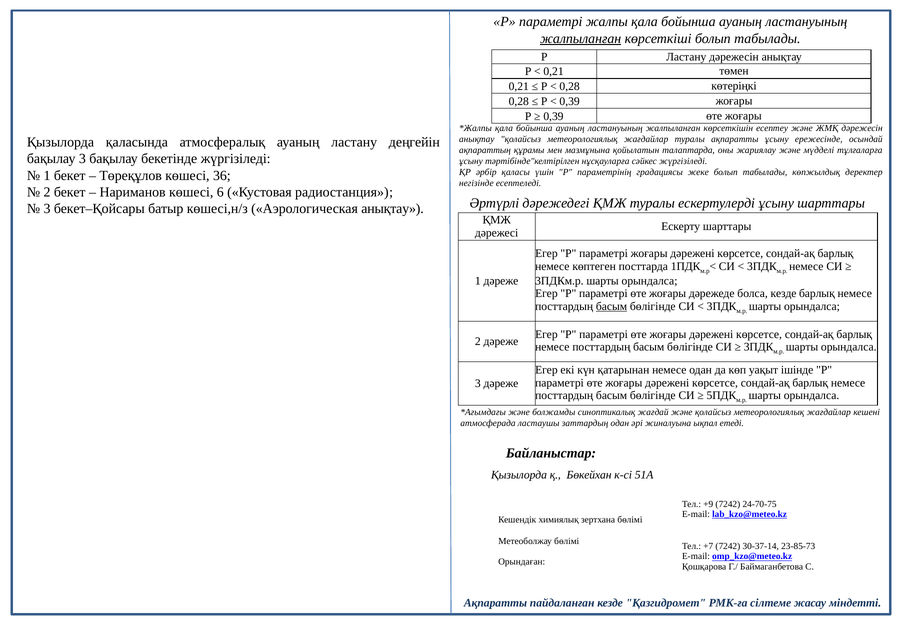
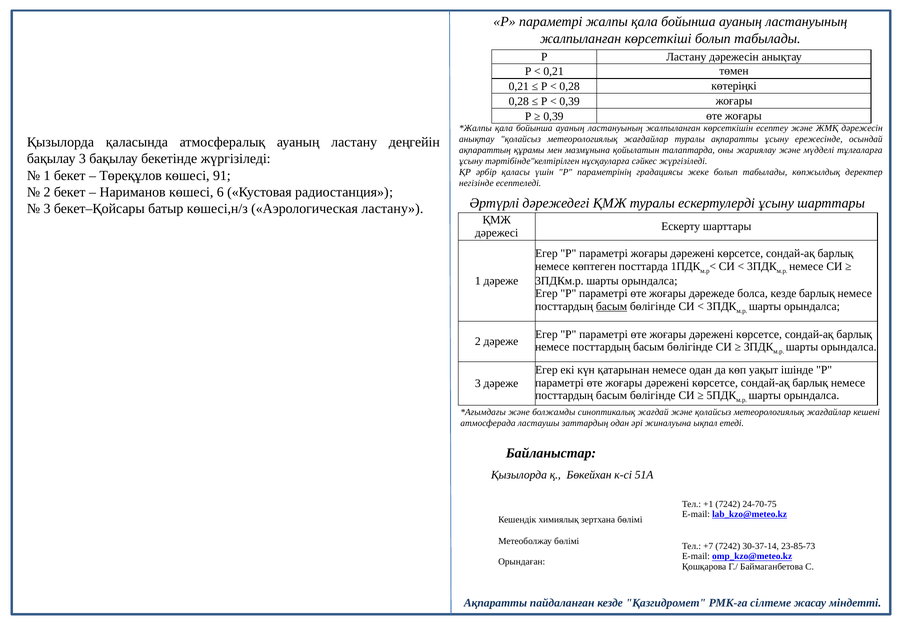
жалпыланған at (581, 38) underline: present -> none
36: 36 -> 91
Аэрологическая анықтау: анықтау -> ластану
+9: +9 -> +1
